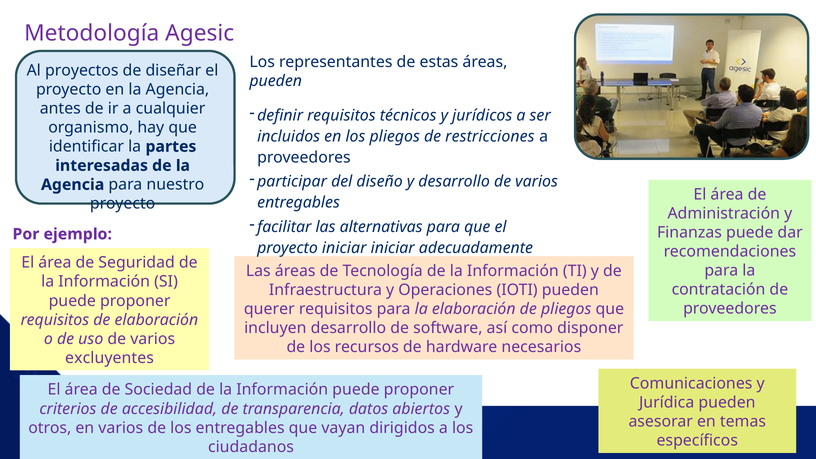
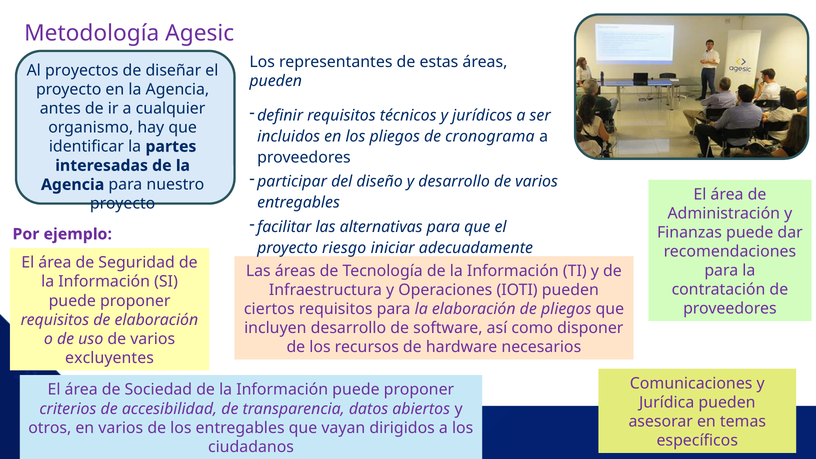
restricciones: restricciones -> cronograma
proyecto iniciar: iniciar -> riesgo
querer: querer -> ciertos
